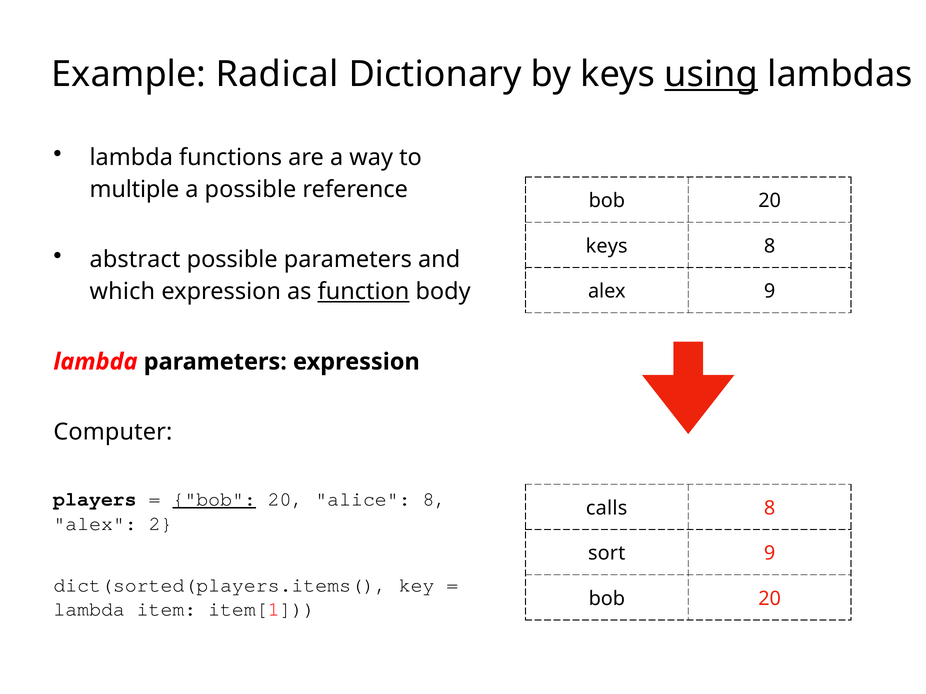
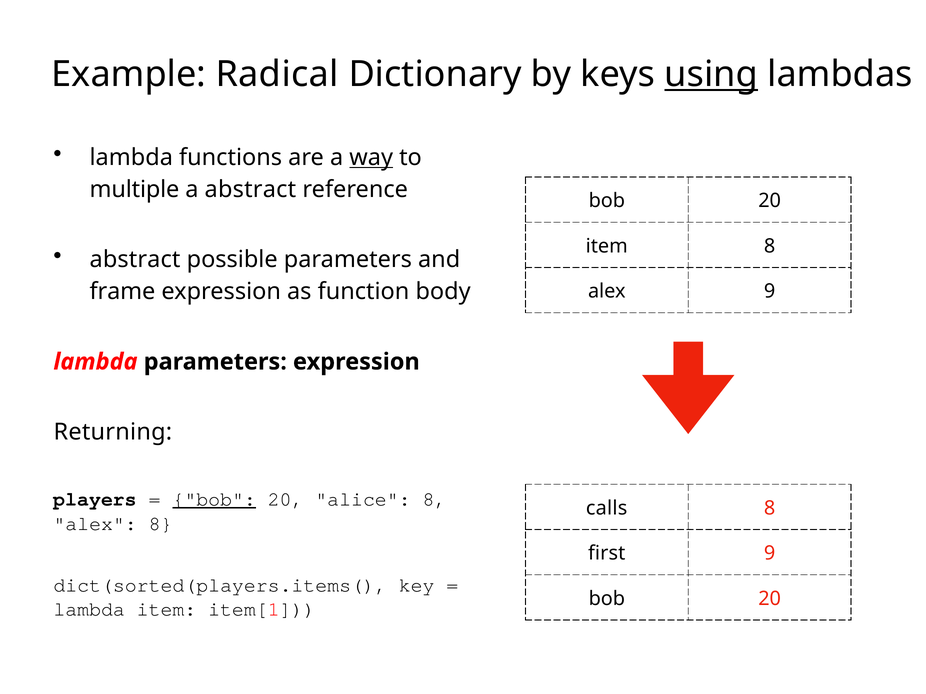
way underline: none -> present
a possible: possible -> abstract
keys at (607, 246): keys -> item
which: which -> frame
function underline: present -> none
Computer: Computer -> Returning
alex 2: 2 -> 8
sort: sort -> first
